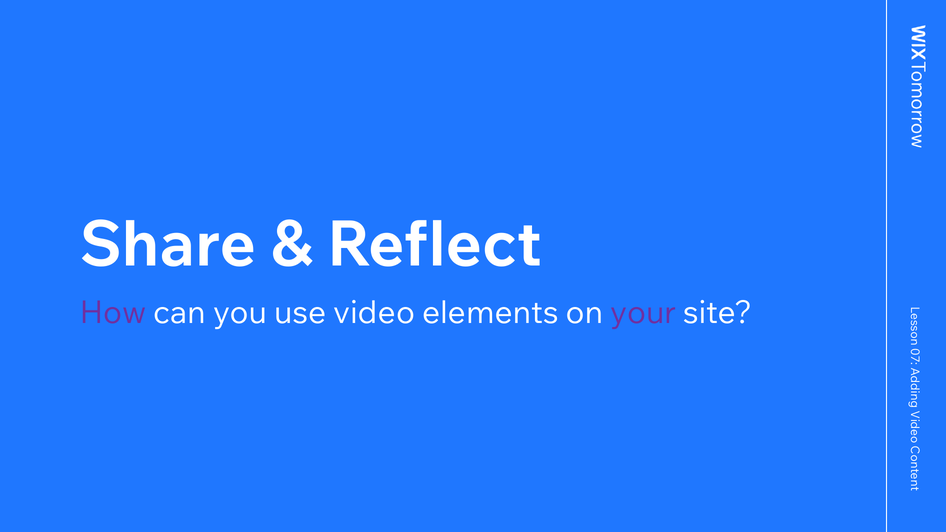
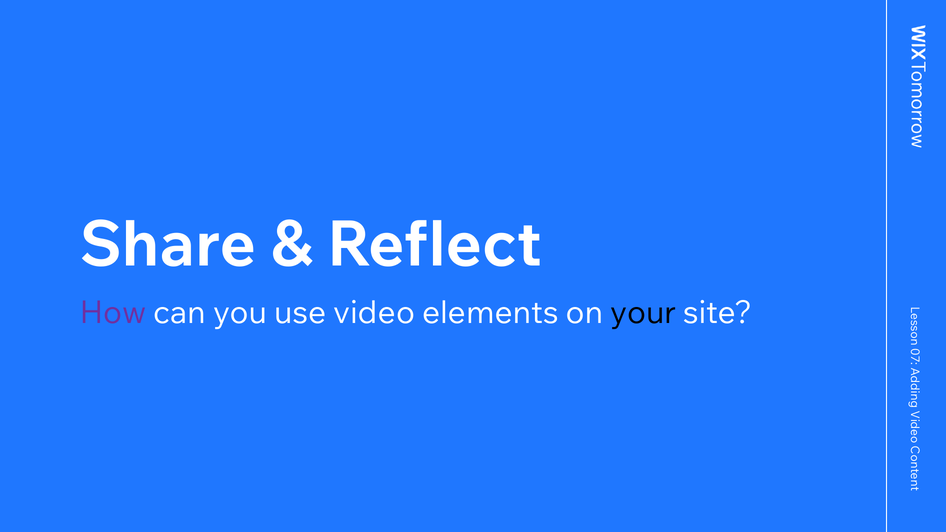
your colour: purple -> black
